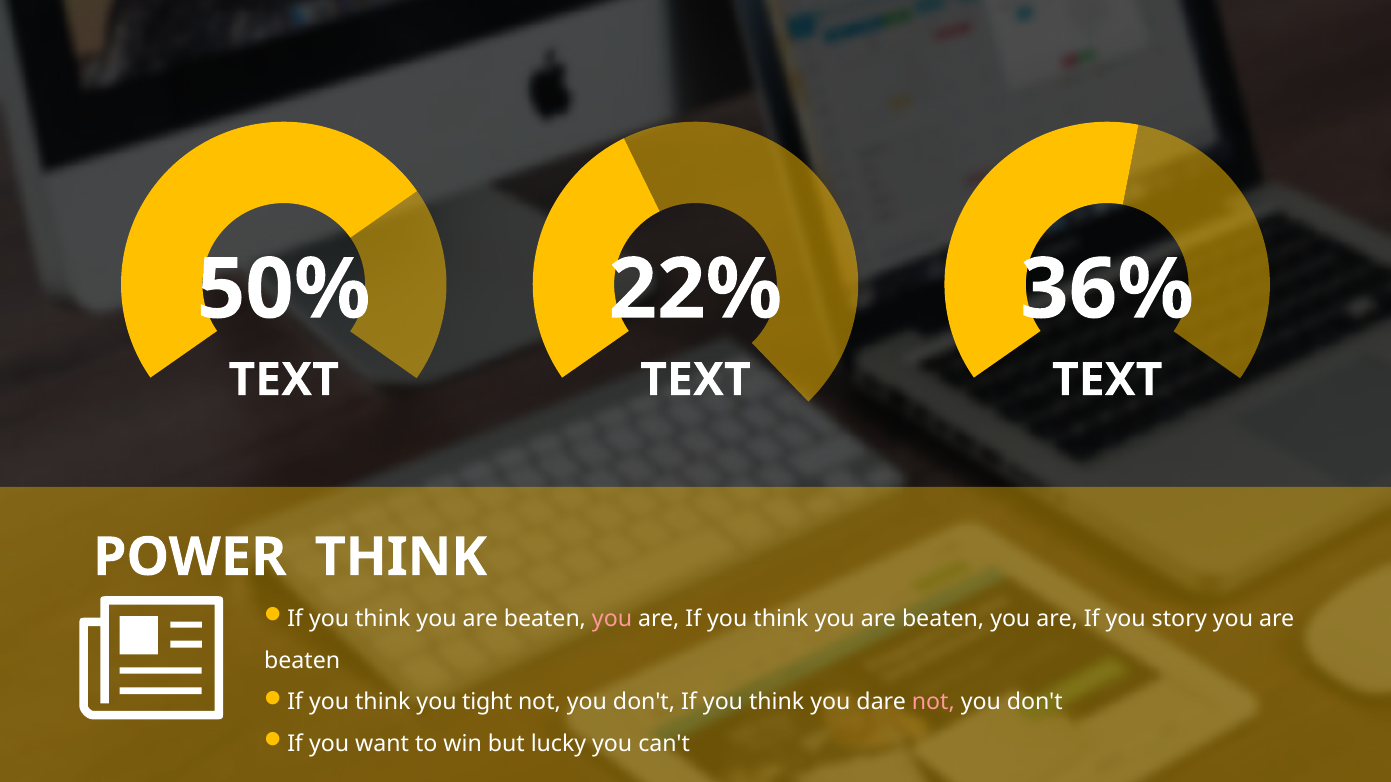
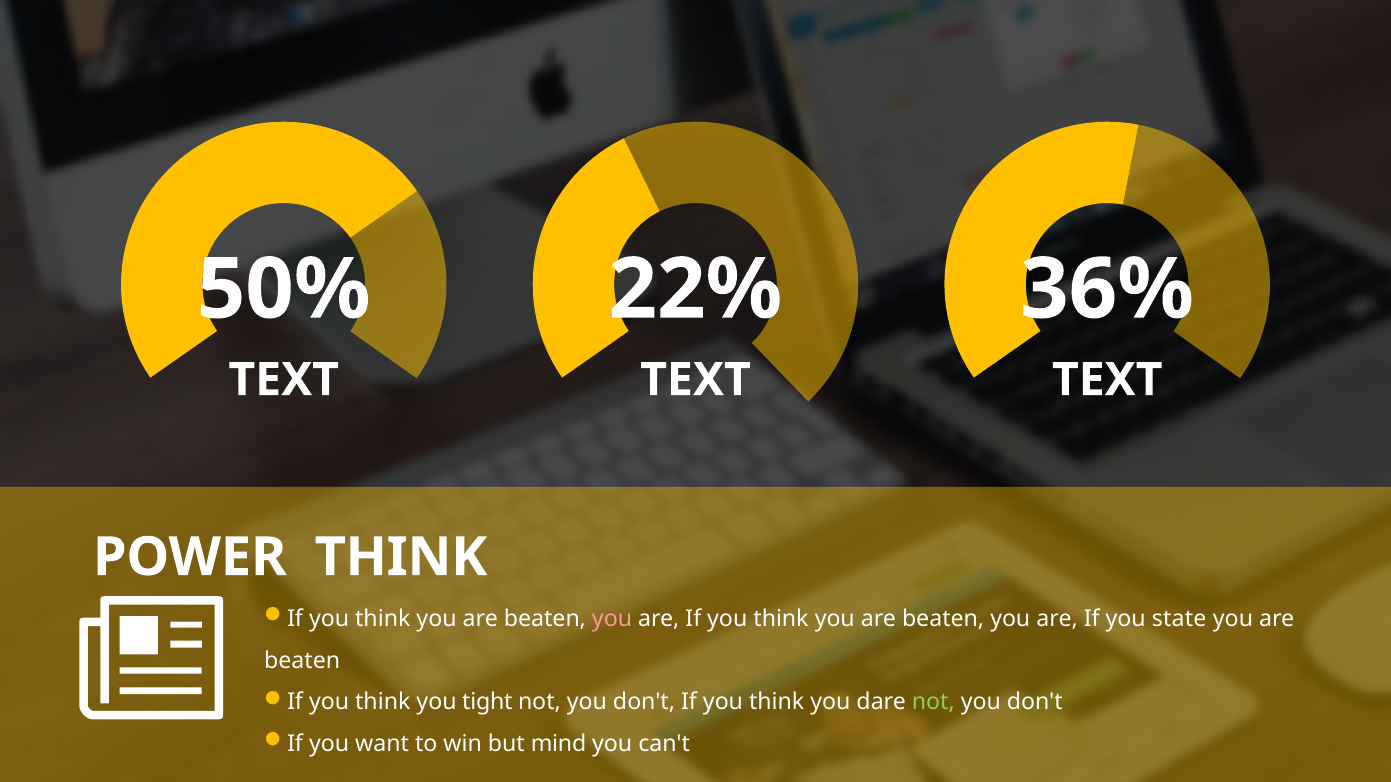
story: story -> state
not at (933, 703) colour: pink -> light green
lucky: lucky -> mind
